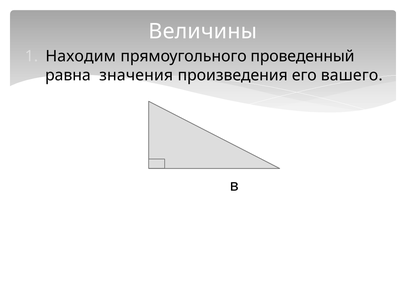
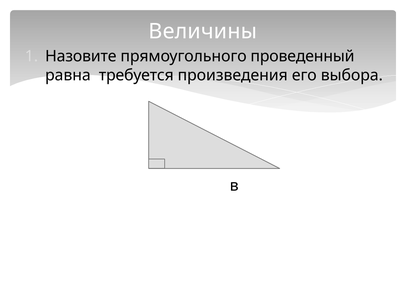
Находим: Находим -> Назовите
значения: значения -> требуется
вашего: вашего -> выбора
